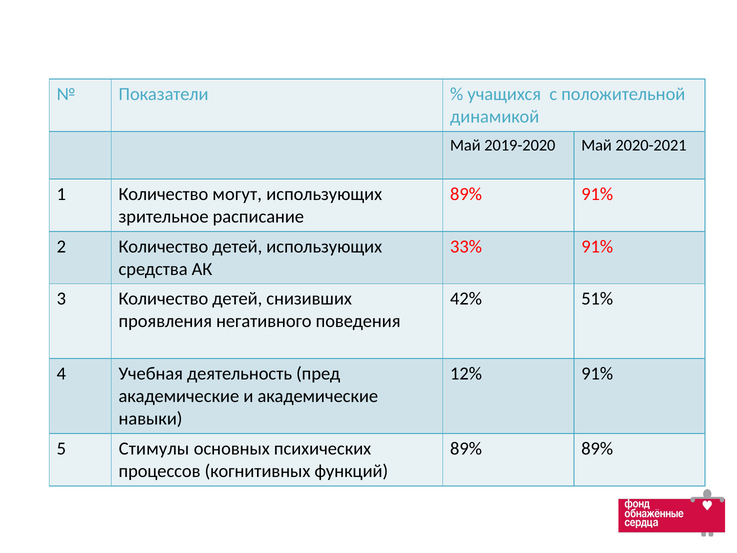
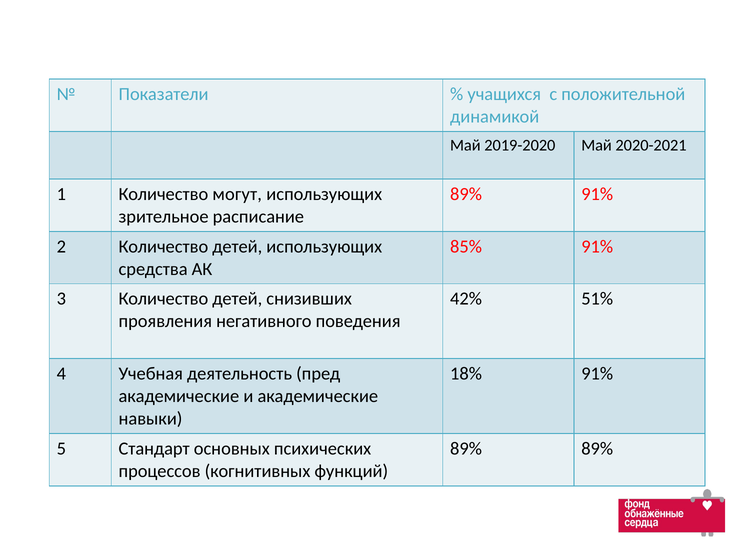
33%: 33% -> 85%
12%: 12% -> 18%
Стимулы: Стимулы -> Стандарт
